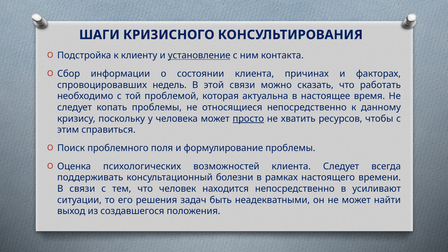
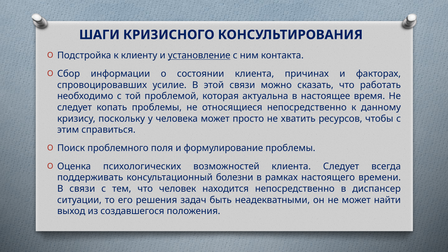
недель: недель -> усилие
просто underline: present -> none
усиливают: усиливают -> диспансер
